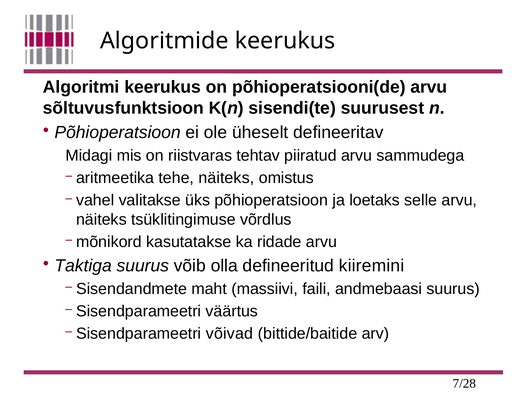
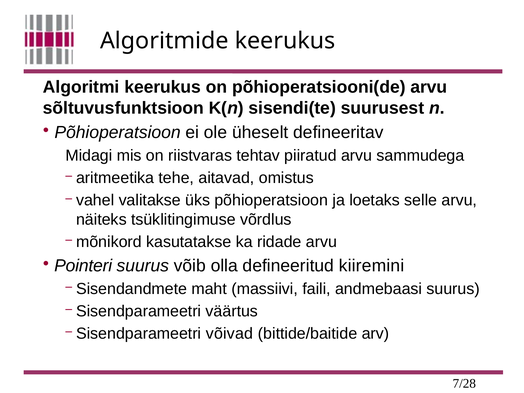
tehe näiteks: näiteks -> aitavad
Taktiga: Taktiga -> Pointeri
